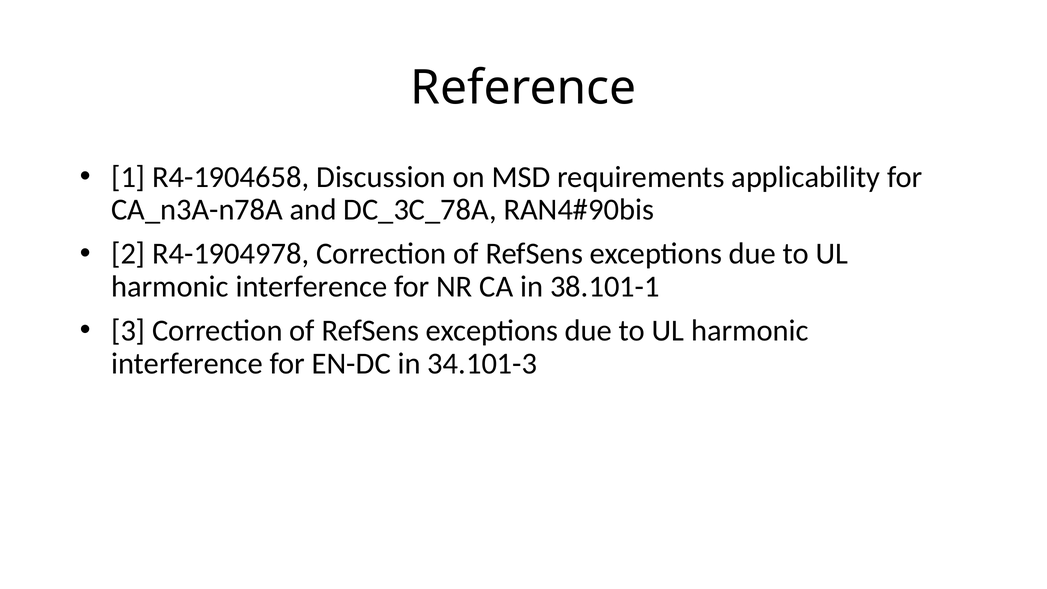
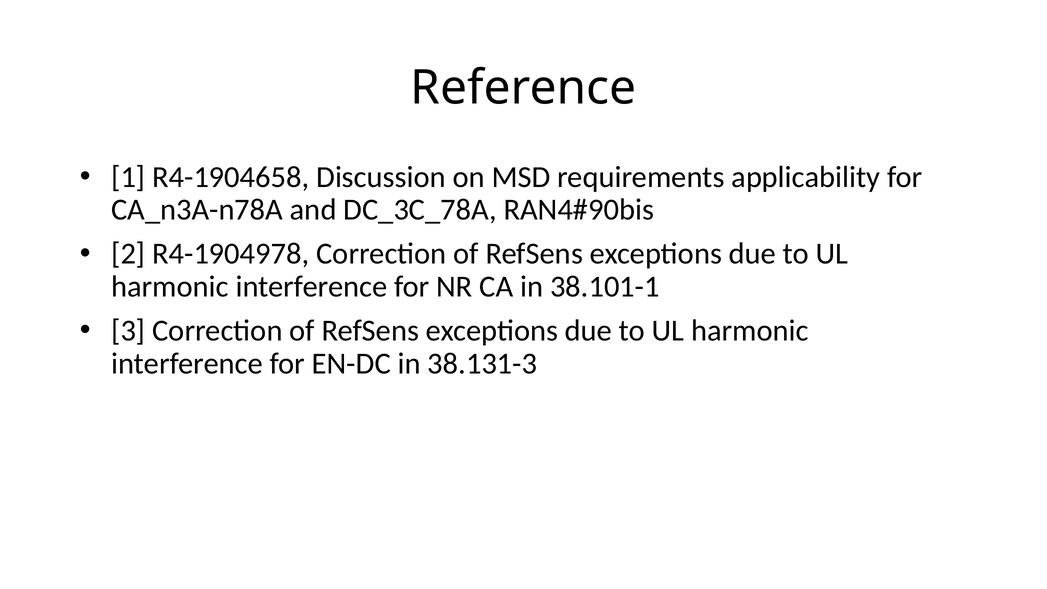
34.101-3: 34.101-3 -> 38.131-3
